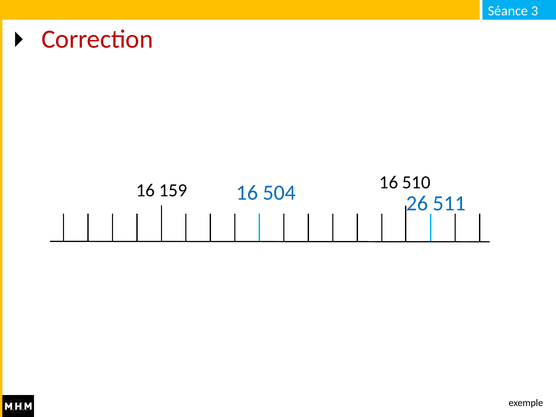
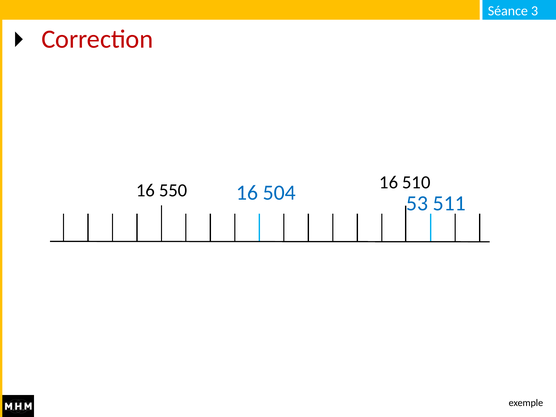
159: 159 -> 550
26: 26 -> 53
